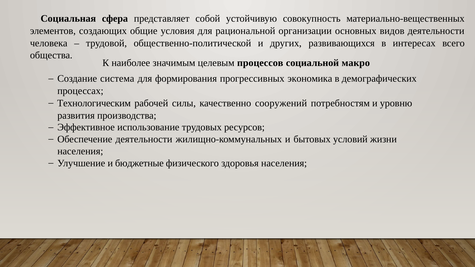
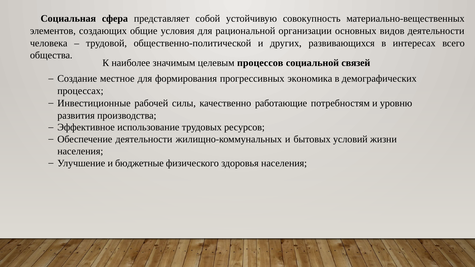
макро: макро -> связей
система: система -> местное
Технологическим: Технологическим -> Инвестиционные
сооружений: сооружений -> работающие
